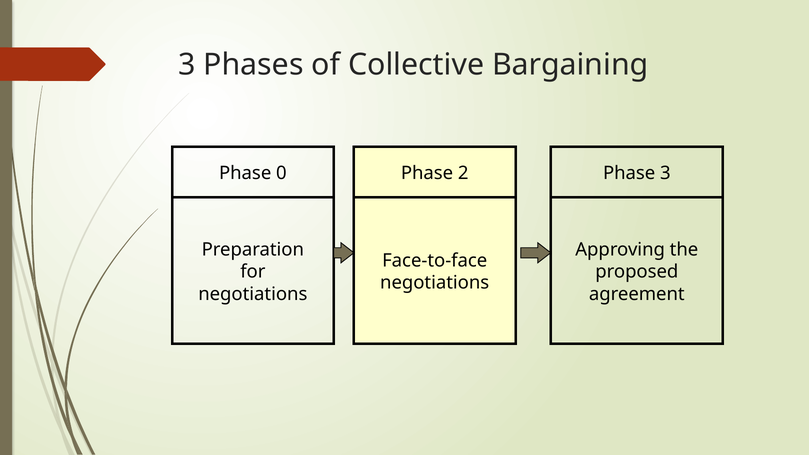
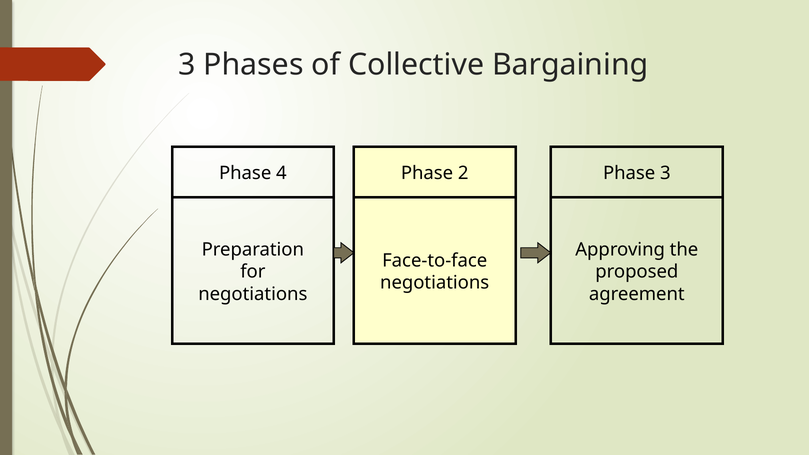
0: 0 -> 4
